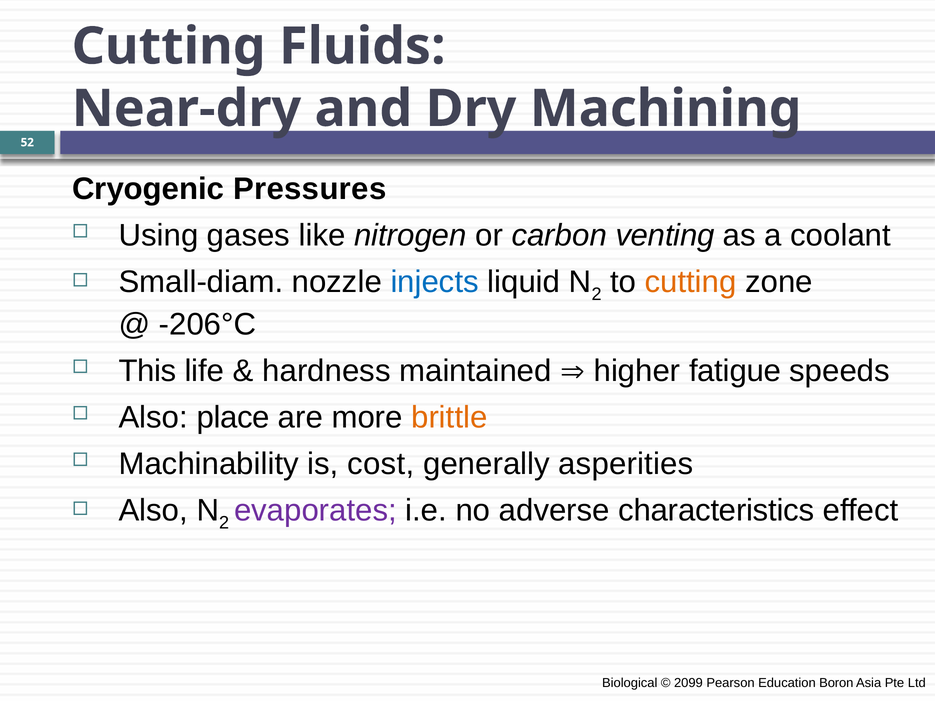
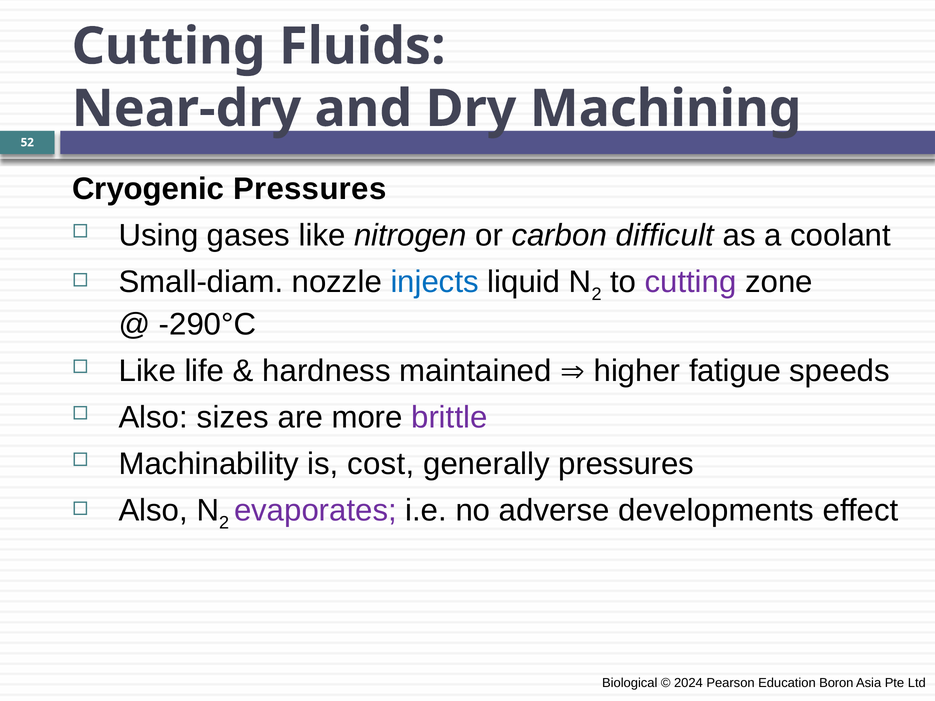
venting: venting -> difficult
cutting at (691, 282) colour: orange -> purple
-206°C: -206°C -> -290°C
This at (147, 371): This -> Like
place: place -> sizes
brittle colour: orange -> purple
generally asperities: asperities -> pressures
characteristics: characteristics -> developments
2099: 2099 -> 2024
